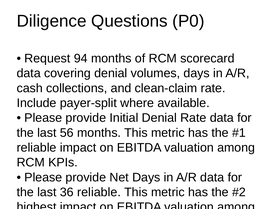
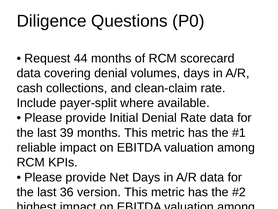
94: 94 -> 44
56: 56 -> 39
36 reliable: reliable -> version
